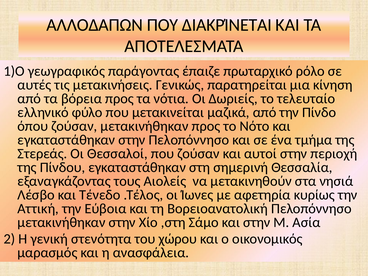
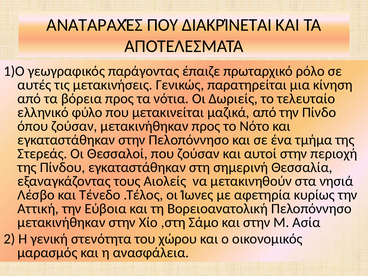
ΑΛΛΟΔΑΠΩΝ: ΑΛΛΟΔΑΠΩΝ -> ΑΝΑΤΑΡΑΧΈΣ
